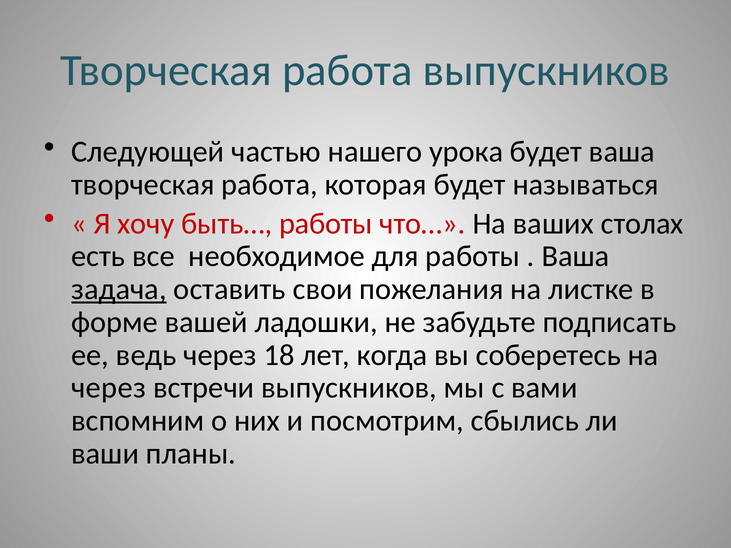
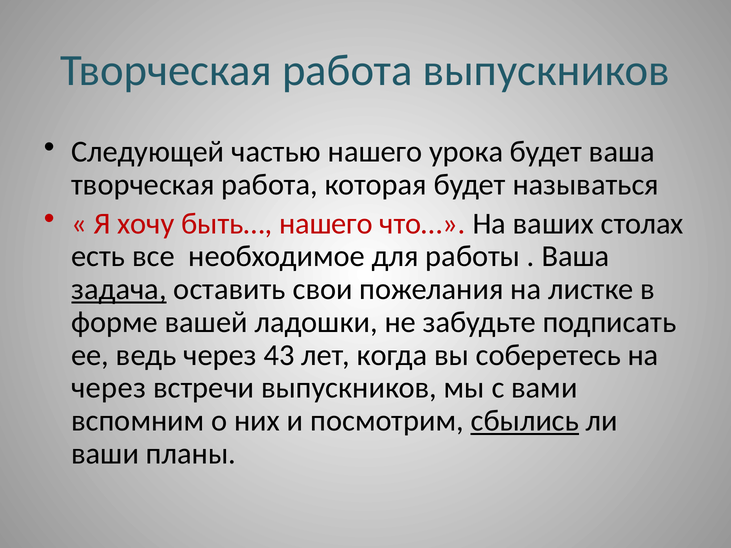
быть… работы: работы -> нашего
18: 18 -> 43
сбылись underline: none -> present
